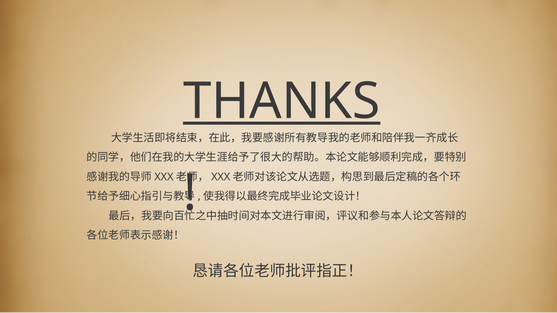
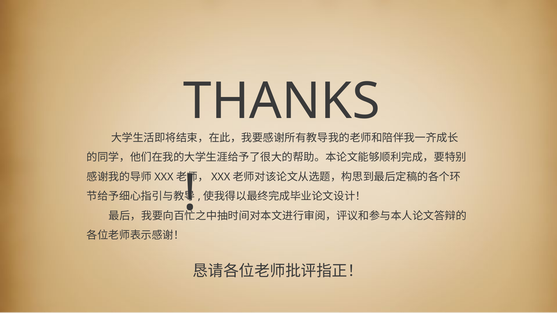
THANKS underline: present -> none
